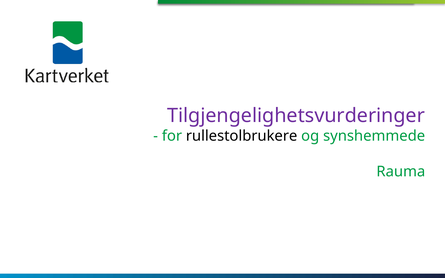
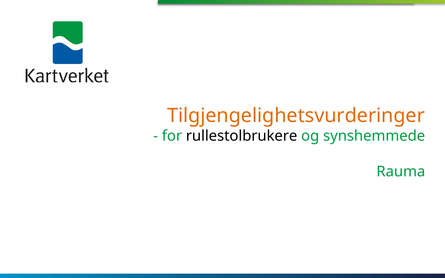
Tilgjengelighetsvurderinger colour: purple -> orange
